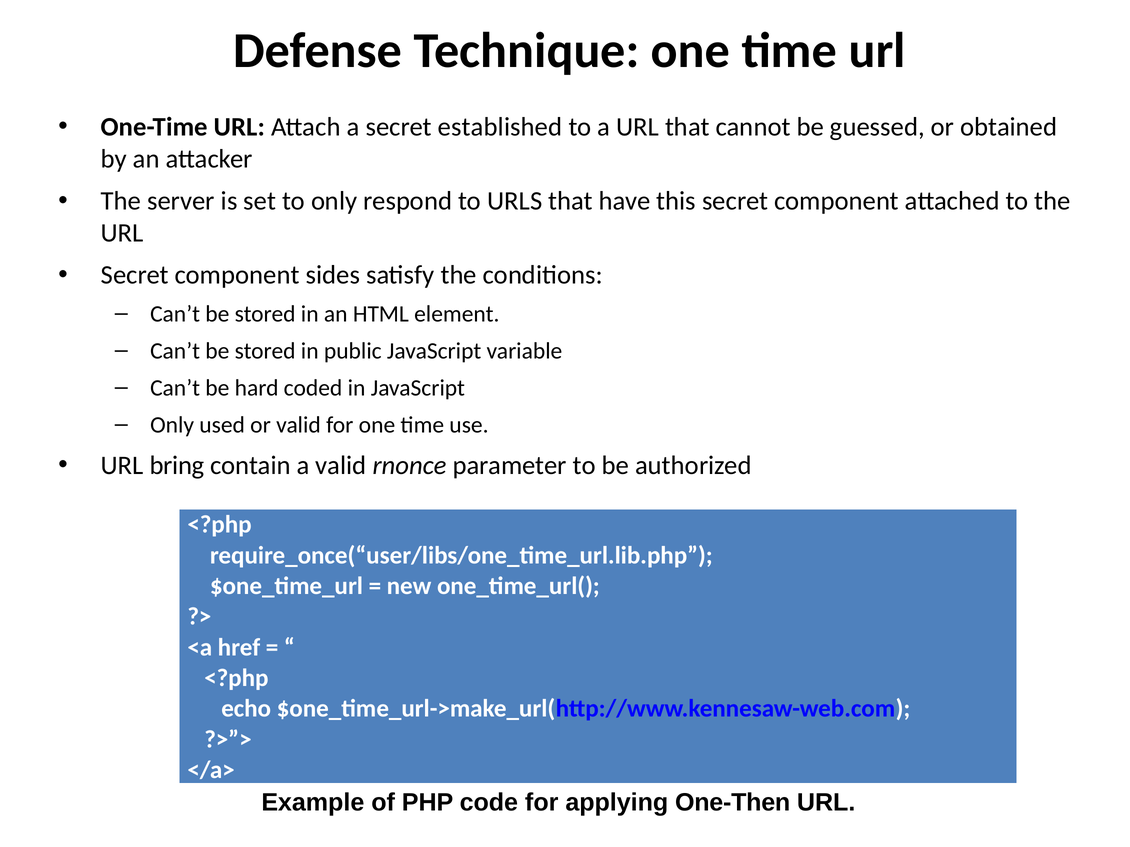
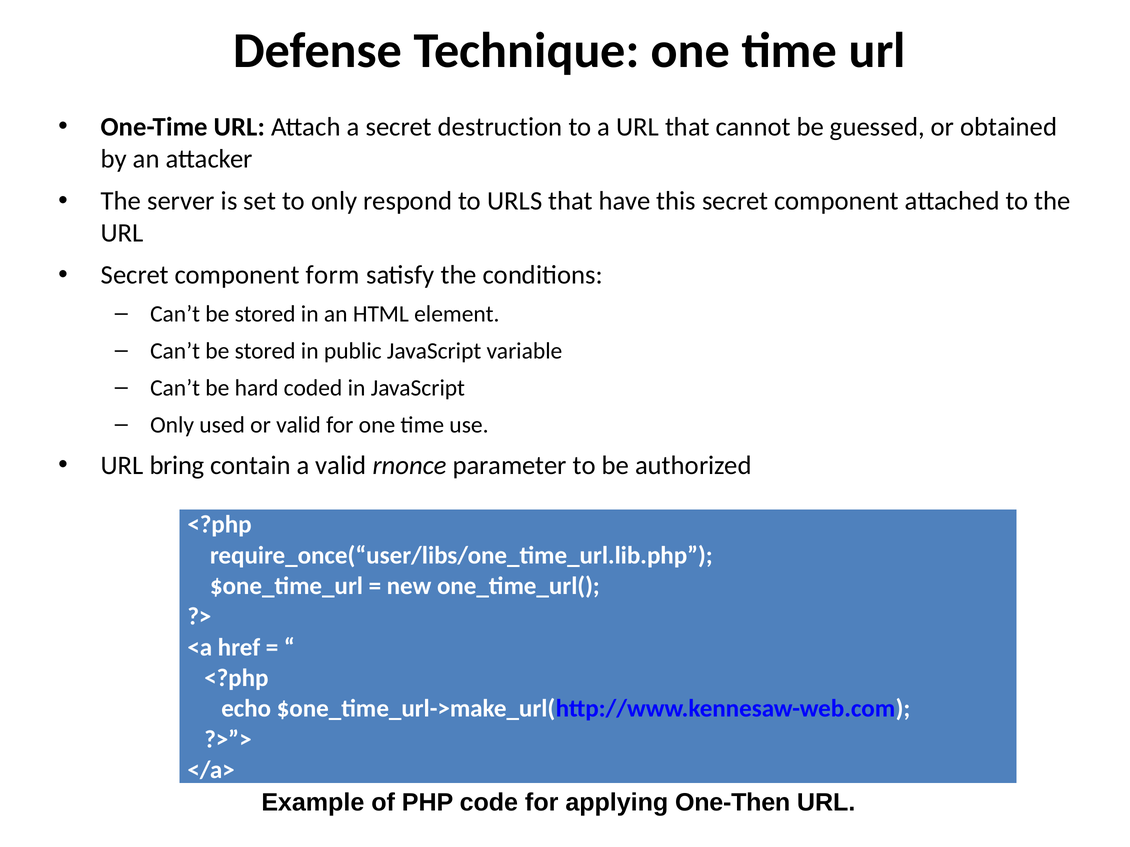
established: established -> destruction
sides: sides -> form
